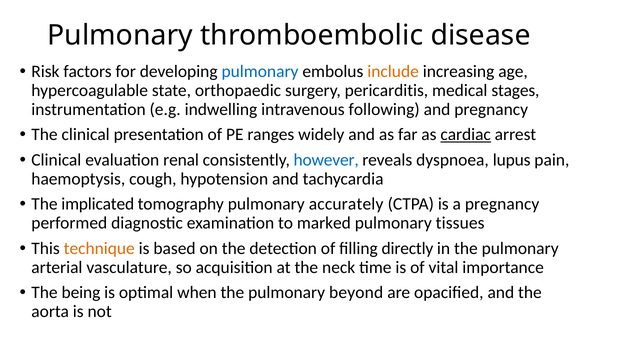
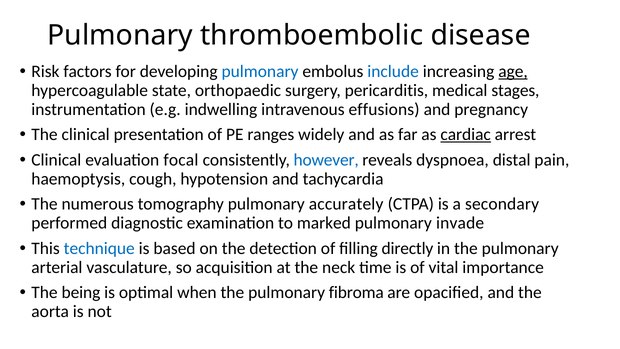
include colour: orange -> blue
age underline: none -> present
following: following -> effusions
renal: renal -> focal
lupus: lupus -> distal
implicated: implicated -> numerous
a pregnancy: pregnancy -> secondary
tissues: tissues -> invade
technique colour: orange -> blue
beyond: beyond -> fibroma
